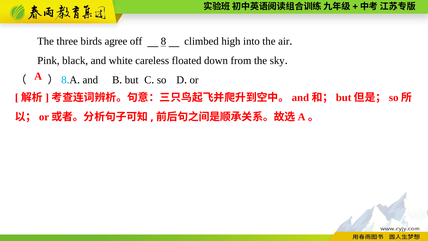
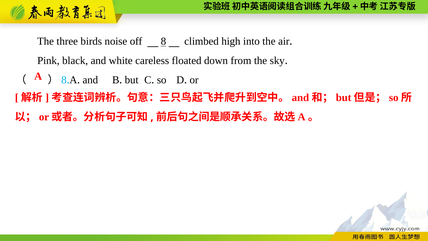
agree: agree -> noise
